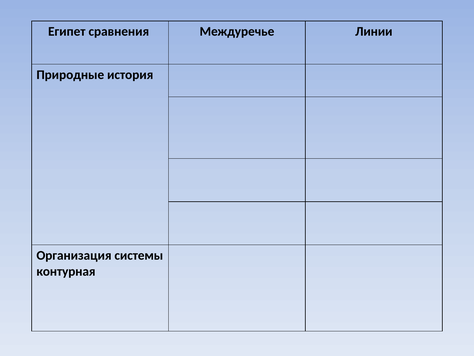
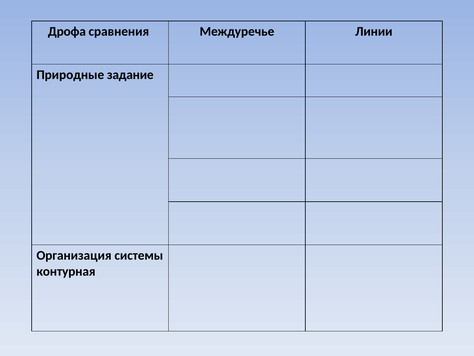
Египет: Египет -> Дрофа
история: история -> задание
